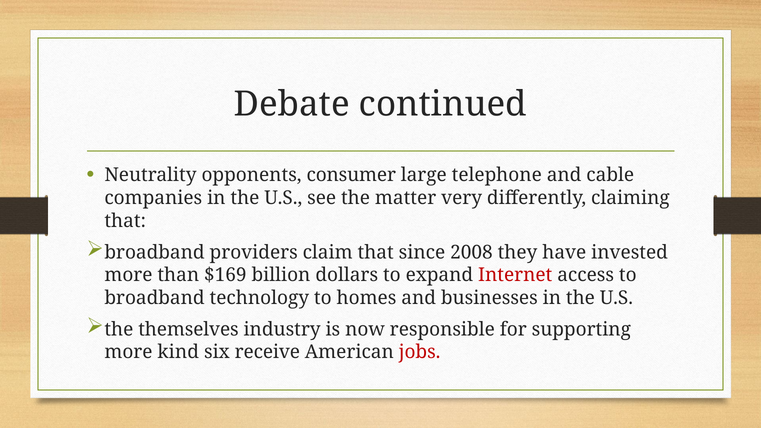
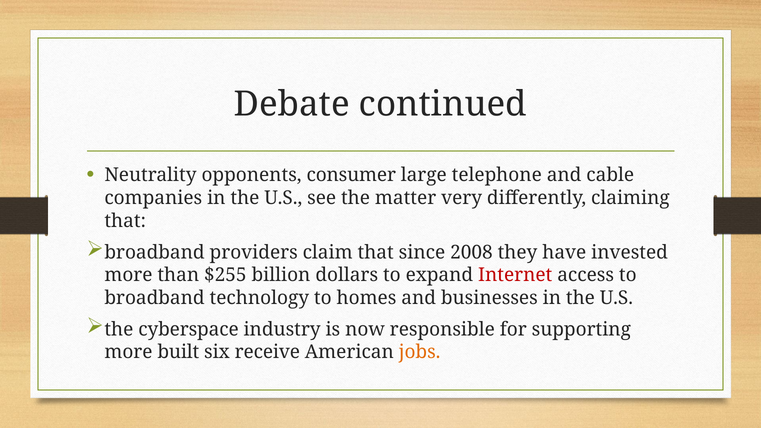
$169: $169 -> $255
themselves: themselves -> cyberspace
kind: kind -> built
jobs colour: red -> orange
